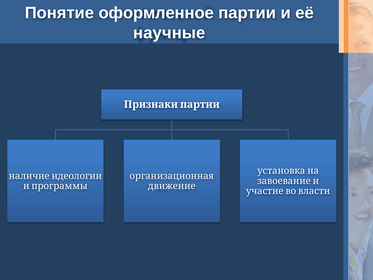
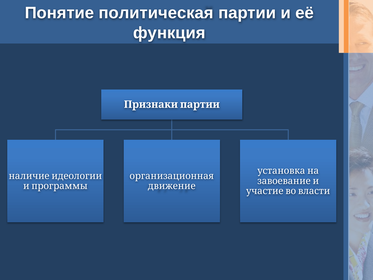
оформленное: оформленное -> политическая
научные: научные -> функция
